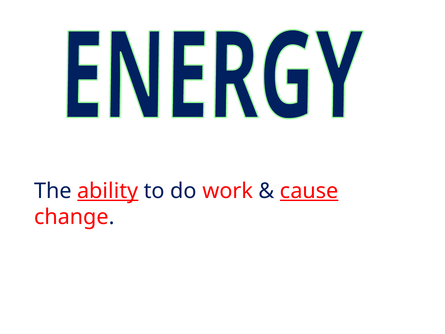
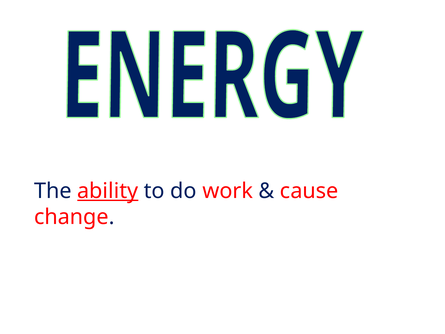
cause underline: present -> none
